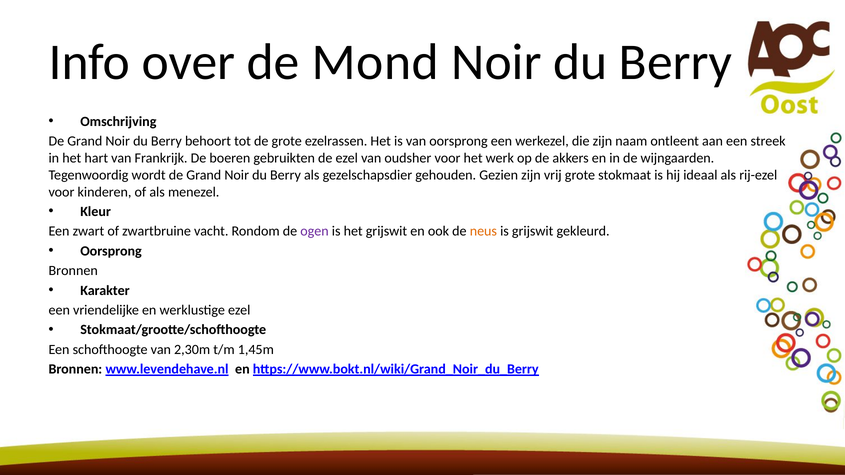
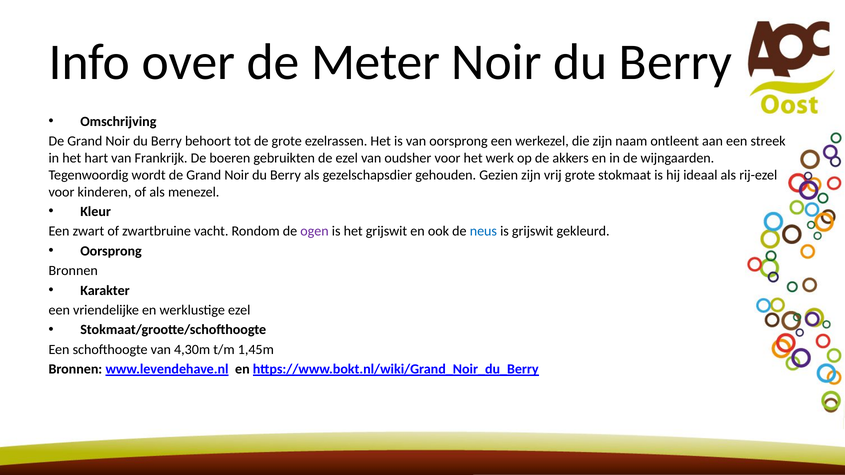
Mond: Mond -> Meter
neus colour: orange -> blue
2,30m: 2,30m -> 4,30m
